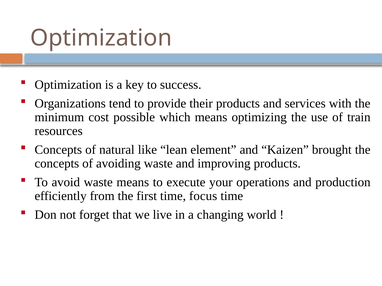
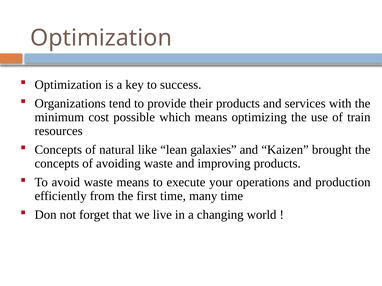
element: element -> galaxies
focus: focus -> many
